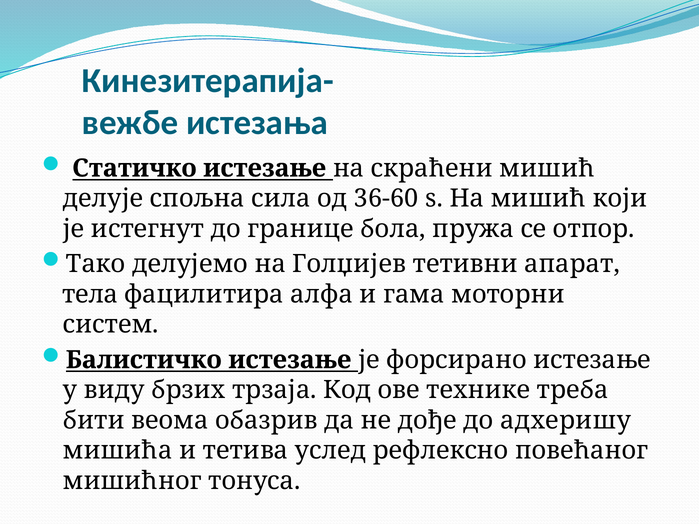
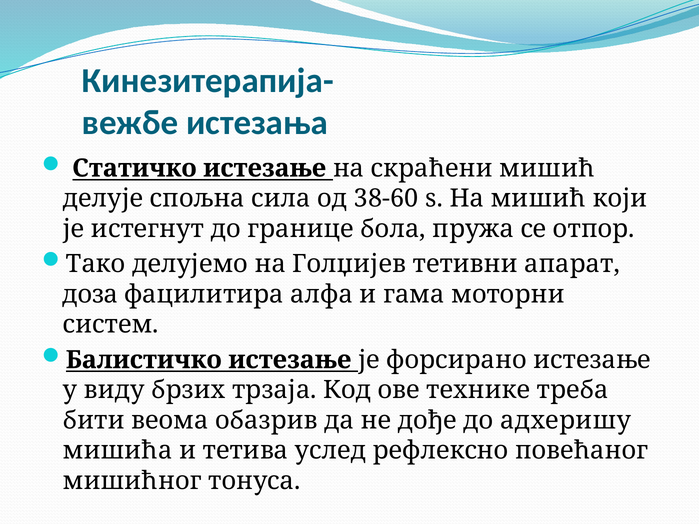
36-60: 36-60 -> 38-60
тела: тела -> доза
